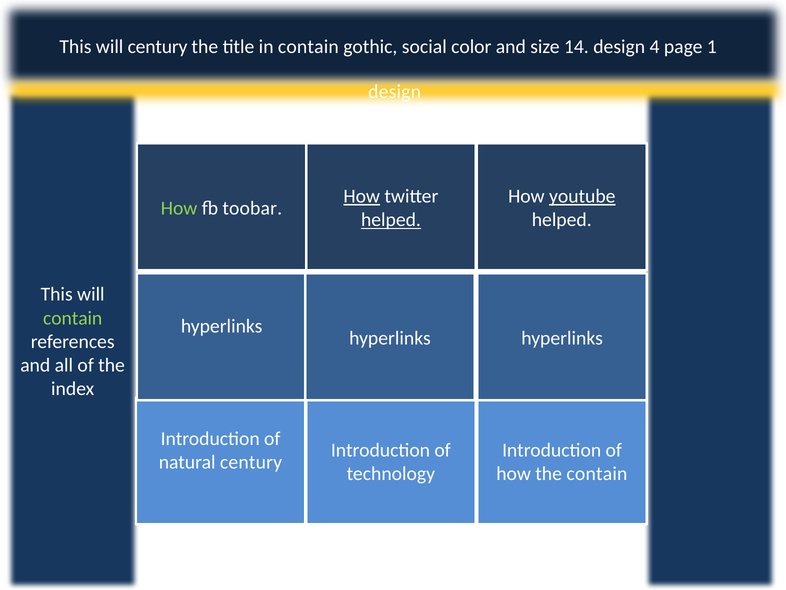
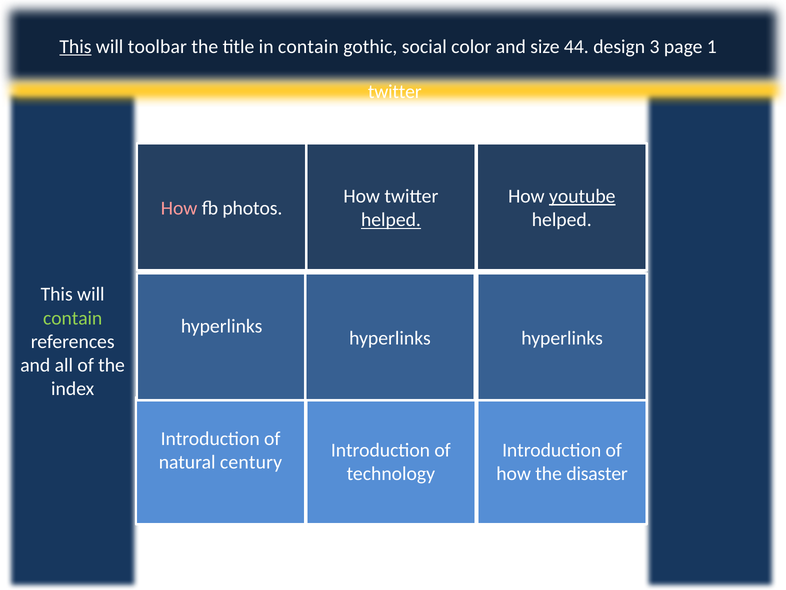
This at (75, 47) underline: none -> present
will century: century -> toolbar
14: 14 -> 44
4: 4 -> 3
design at (395, 92): design -> twitter
How at (362, 196) underline: present -> none
How at (179, 208) colour: light green -> pink
toobar: toobar -> photos
the contain: contain -> disaster
